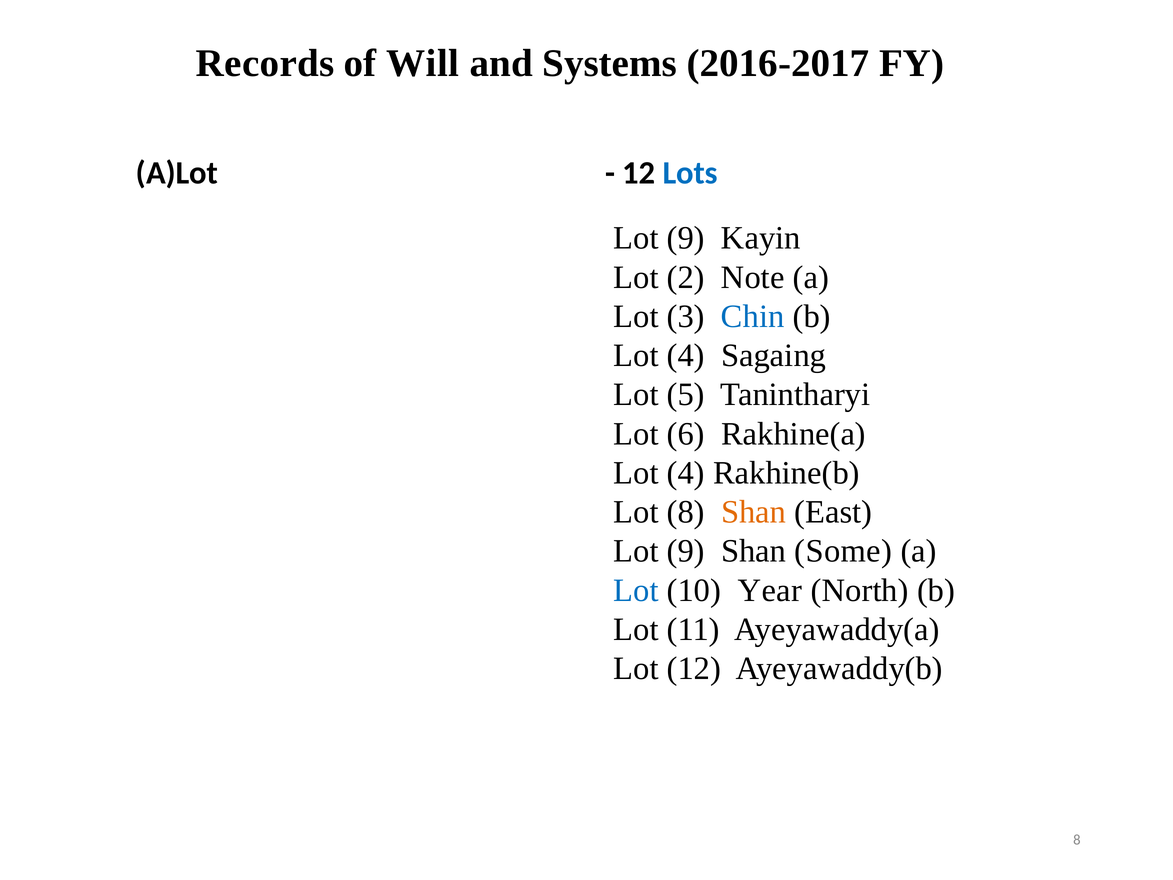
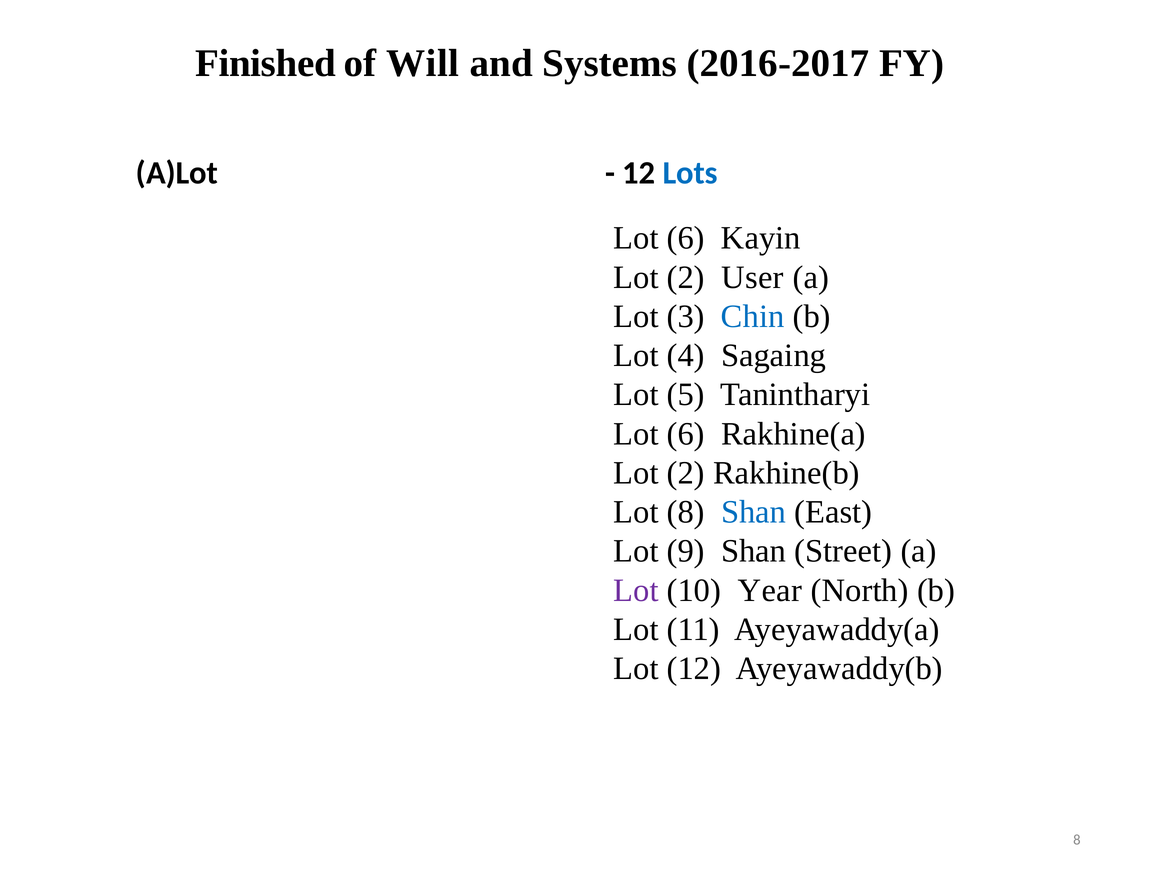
Records: Records -> Finished
9 at (686, 238): 9 -> 6
Note: Note -> User
4 at (686, 473): 4 -> 2
Shan at (754, 512) colour: orange -> blue
Some: Some -> Street
Lot at (636, 590) colour: blue -> purple
